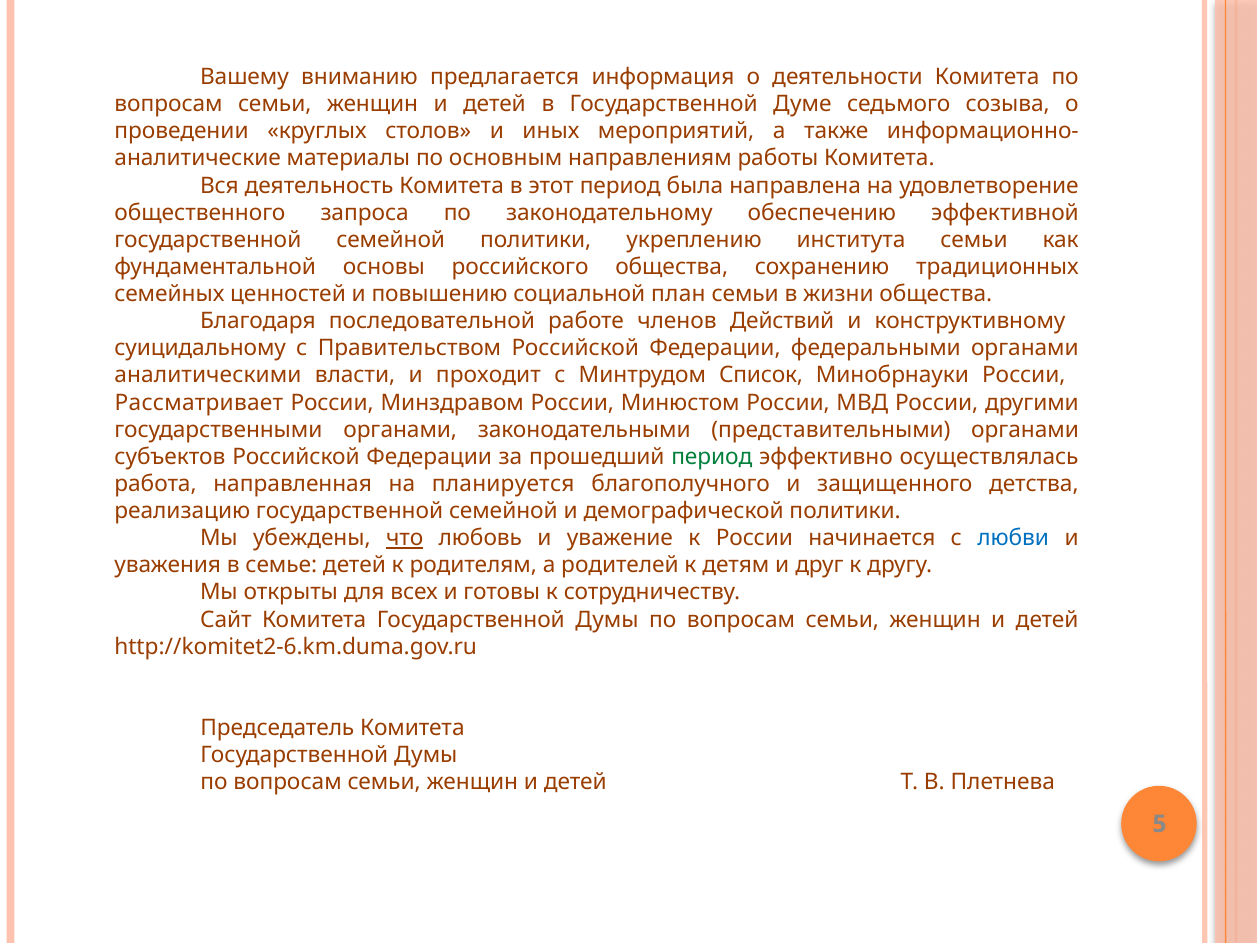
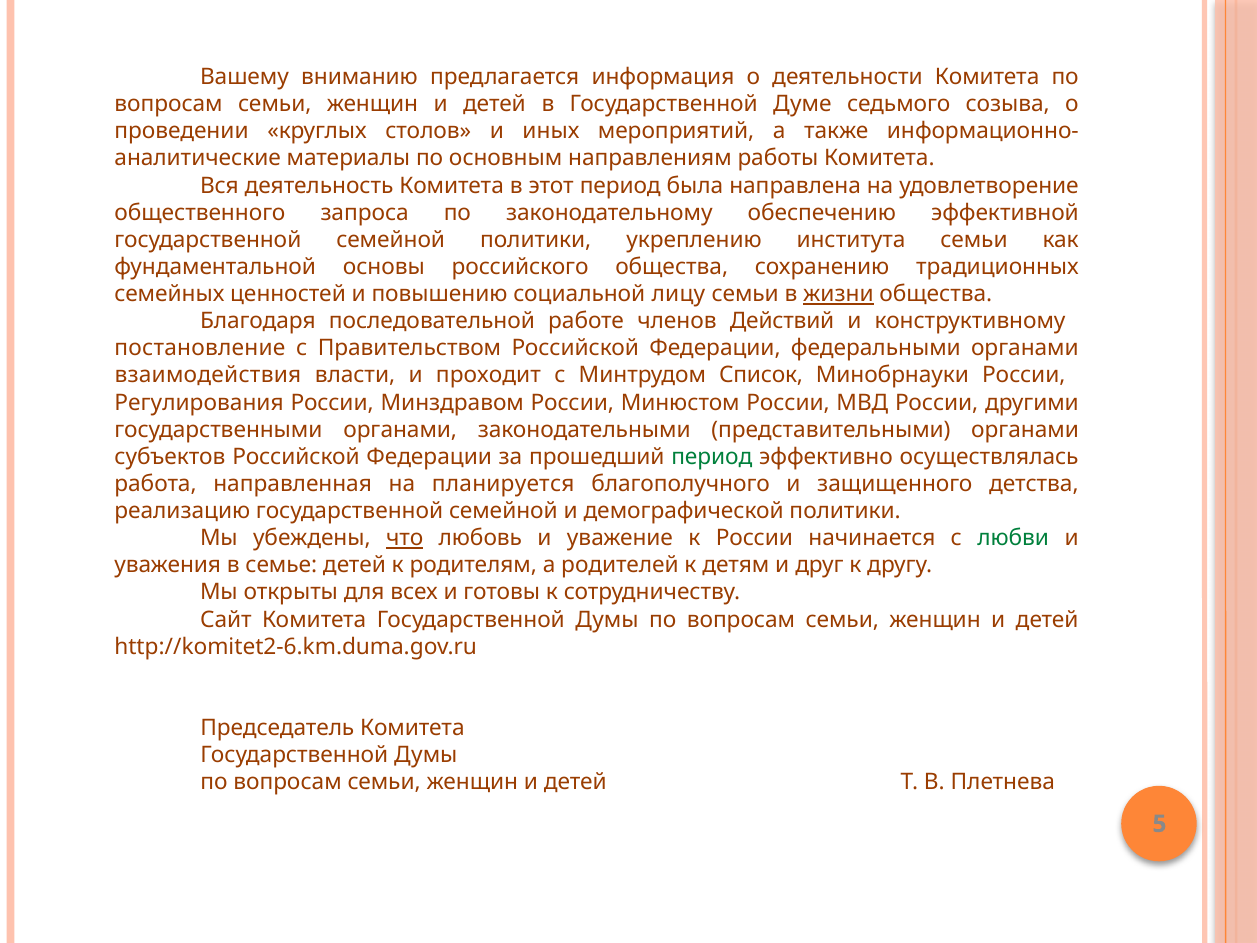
план: план -> лицу
жизни underline: none -> present
суицидальному: суицидальному -> постановление
аналитическими: аналитическими -> взаимодействия
Рассматривает: Рассматривает -> Регулирования
любви colour: blue -> green
